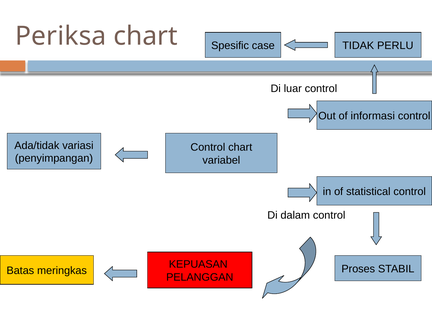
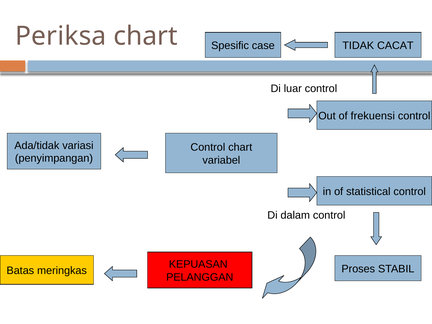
PERLU: PERLU -> CACAT
informasi: informasi -> frekuensi
